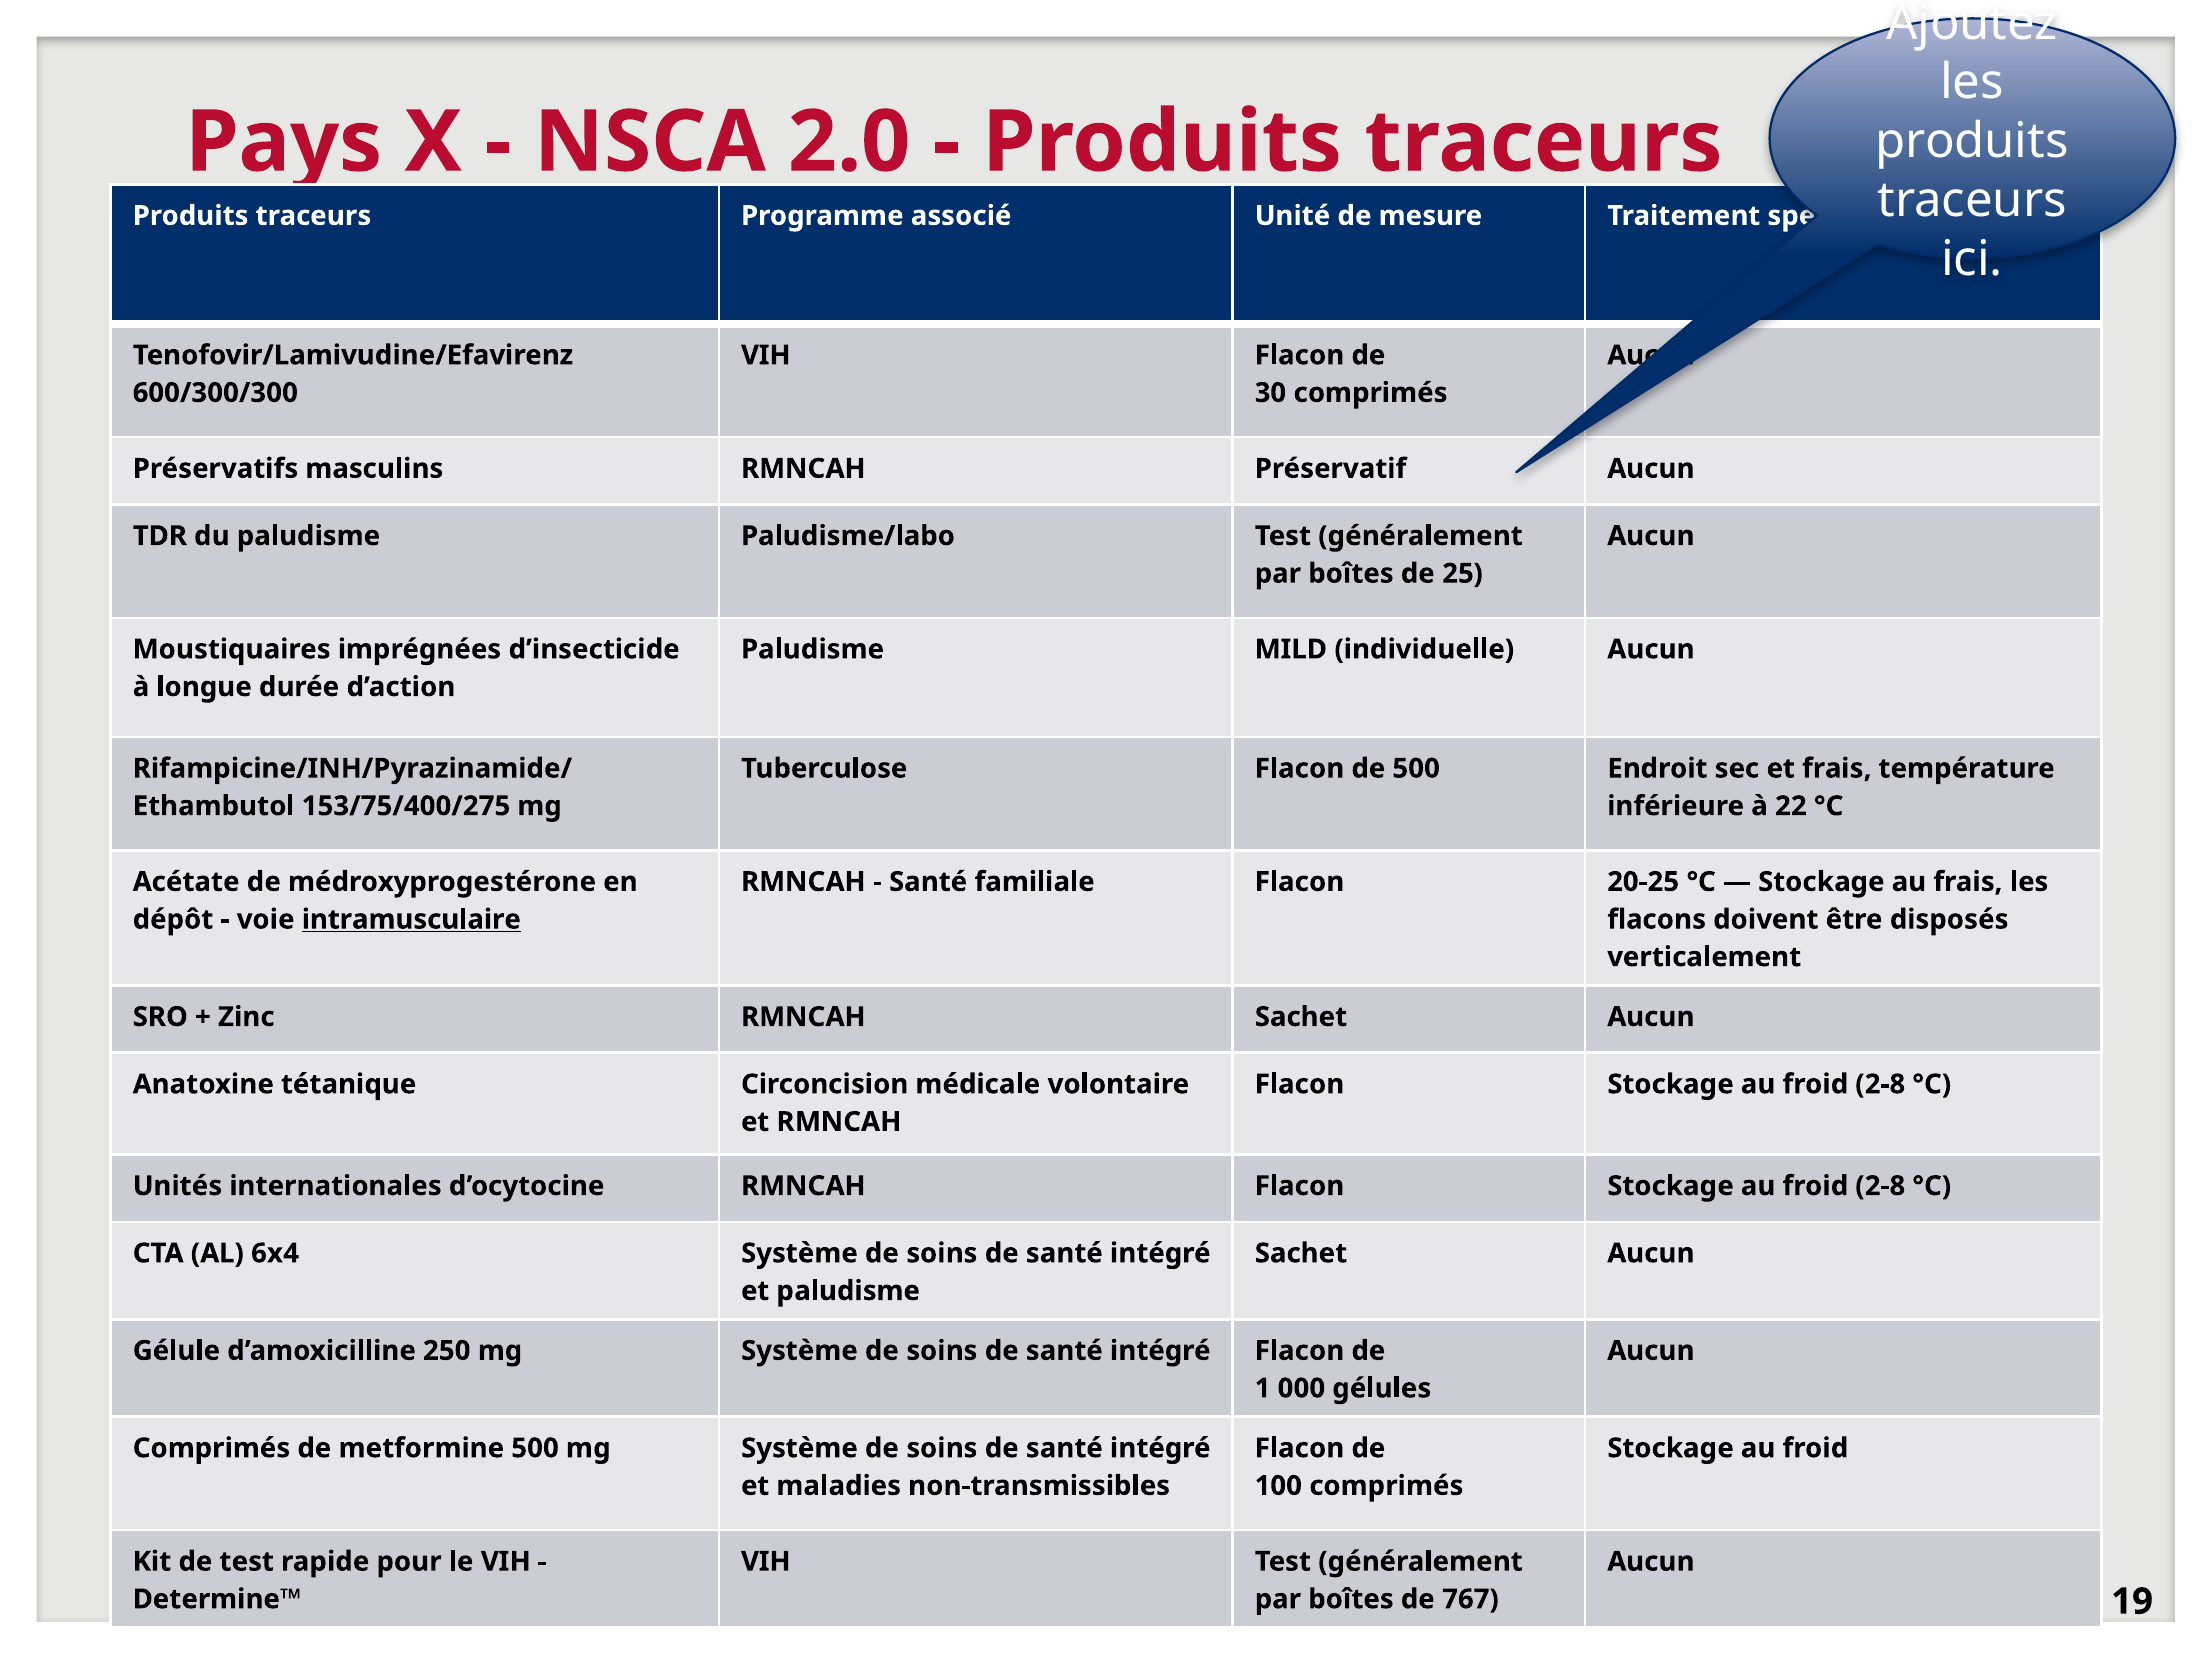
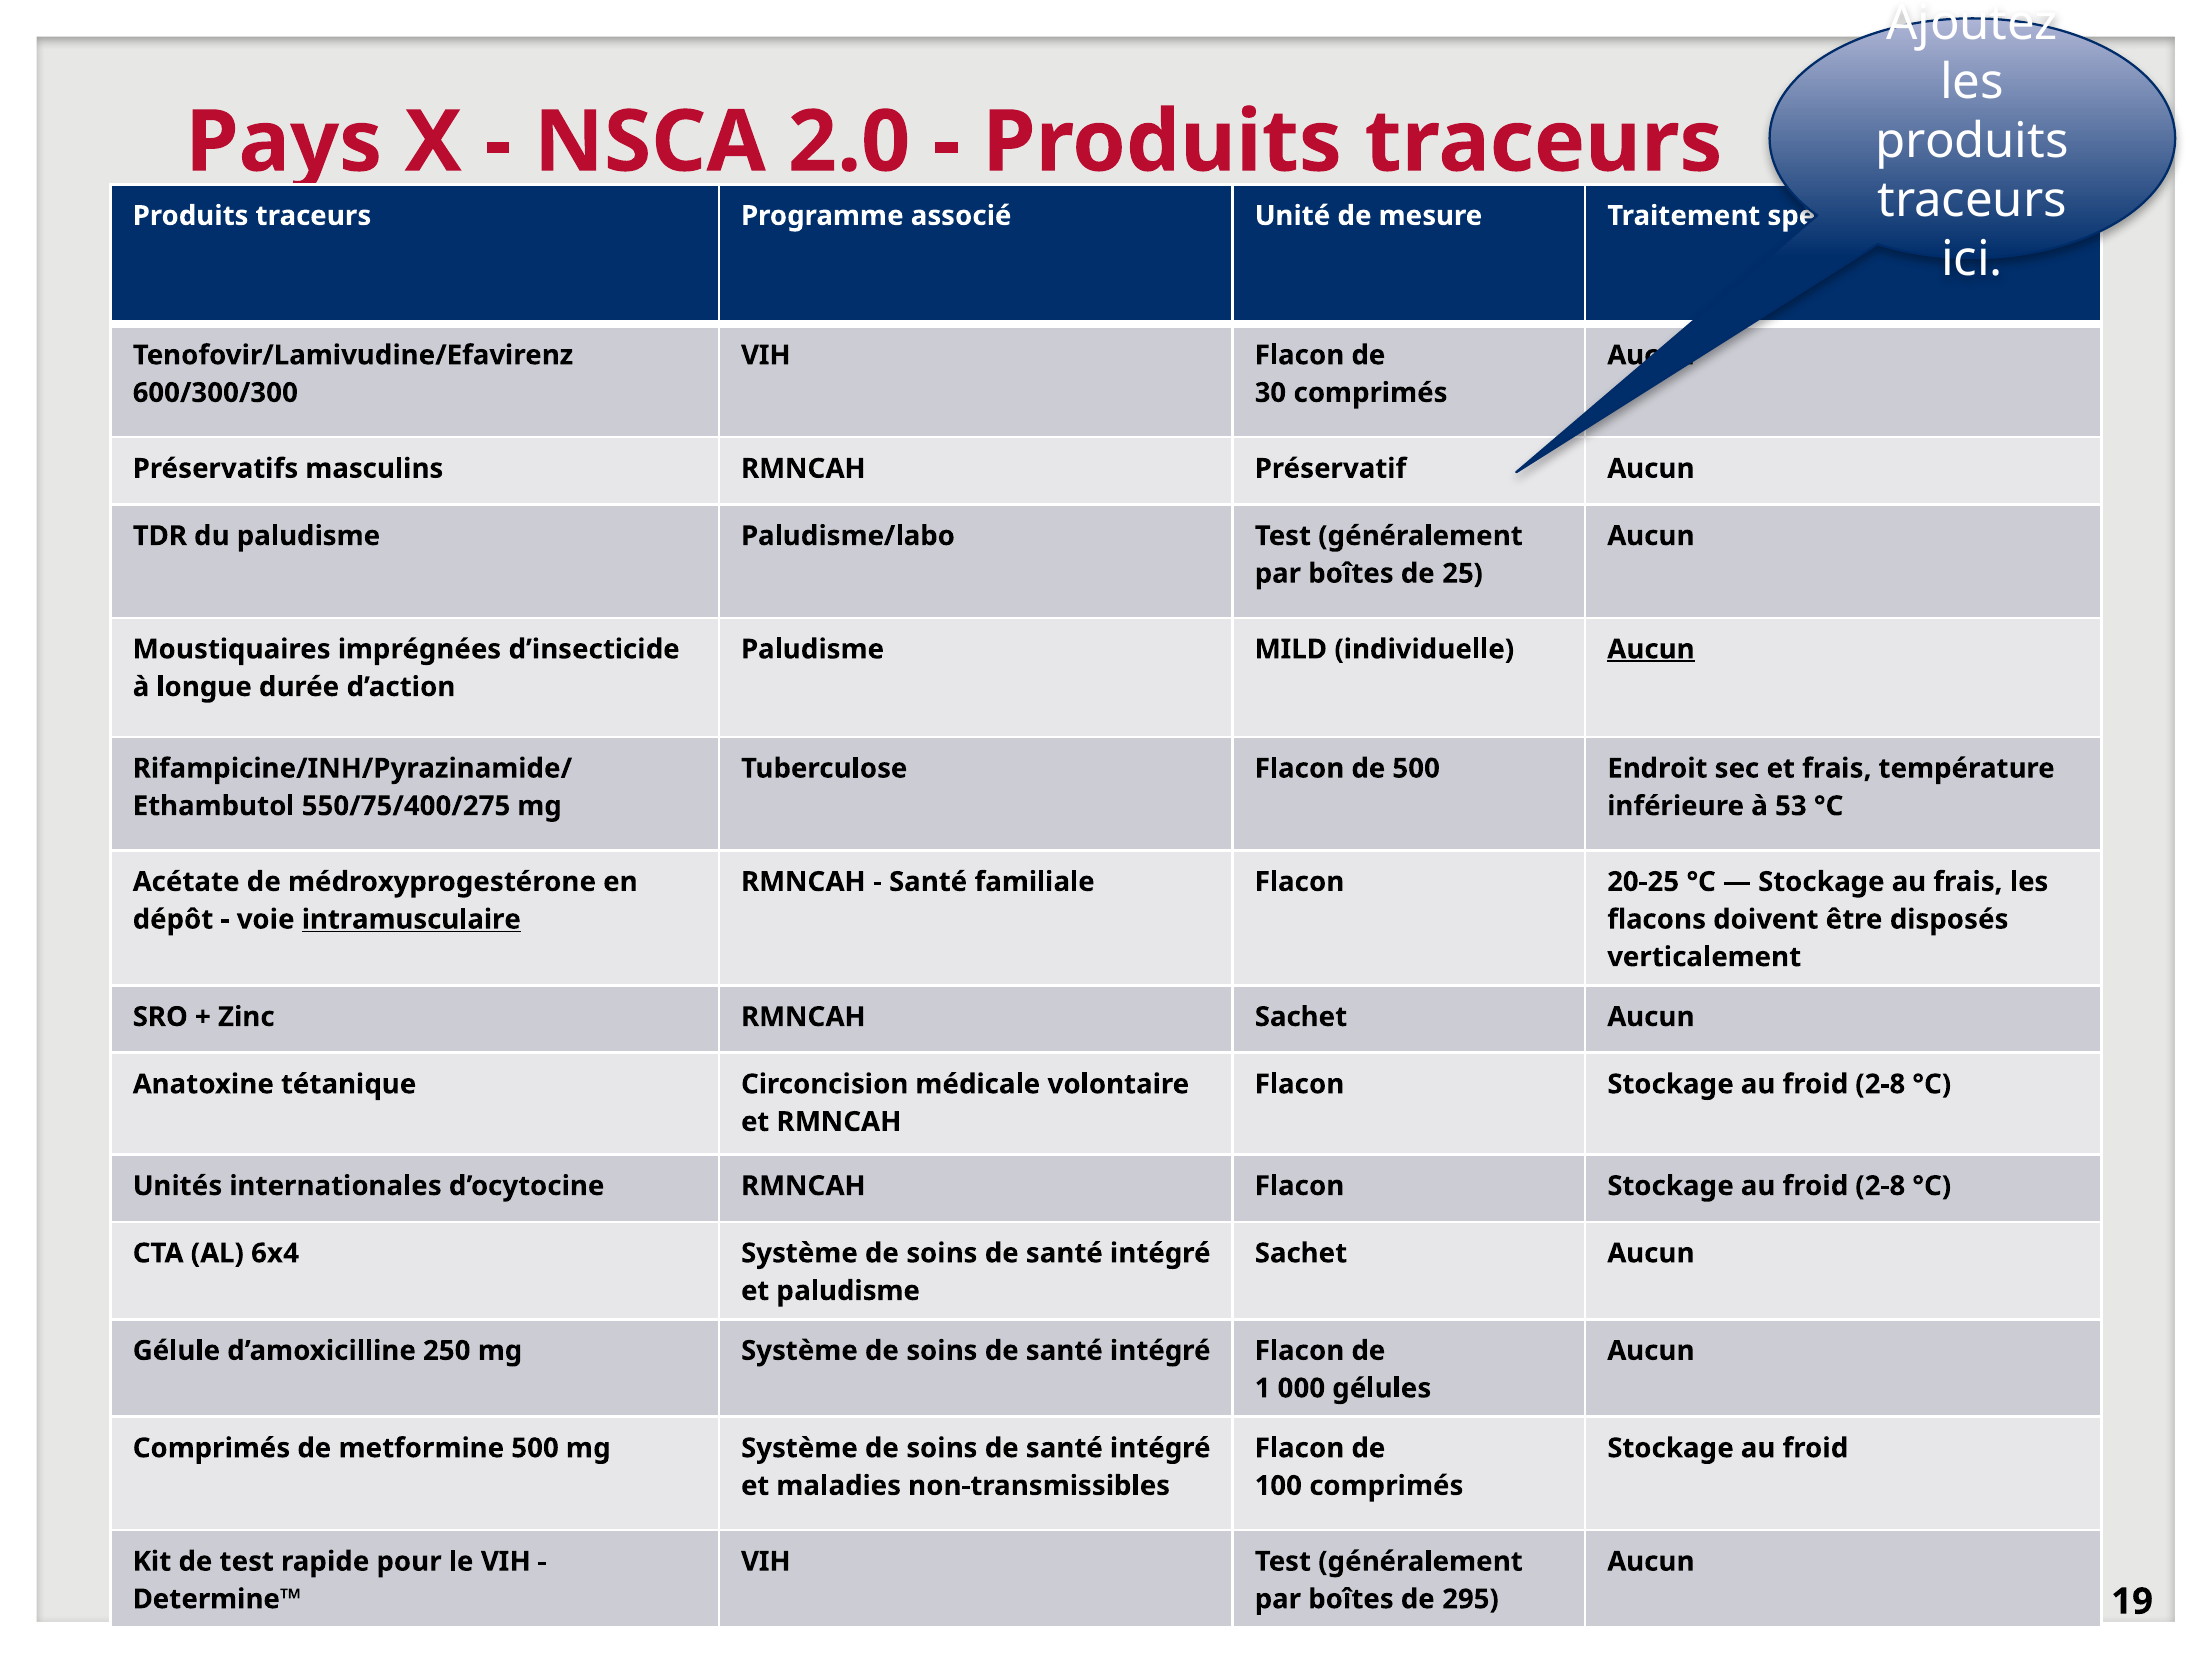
Aucun at (1651, 649) underline: none -> present
153/75/400/275: 153/75/400/275 -> 550/75/400/275
22: 22 -> 53
767: 767 -> 295
